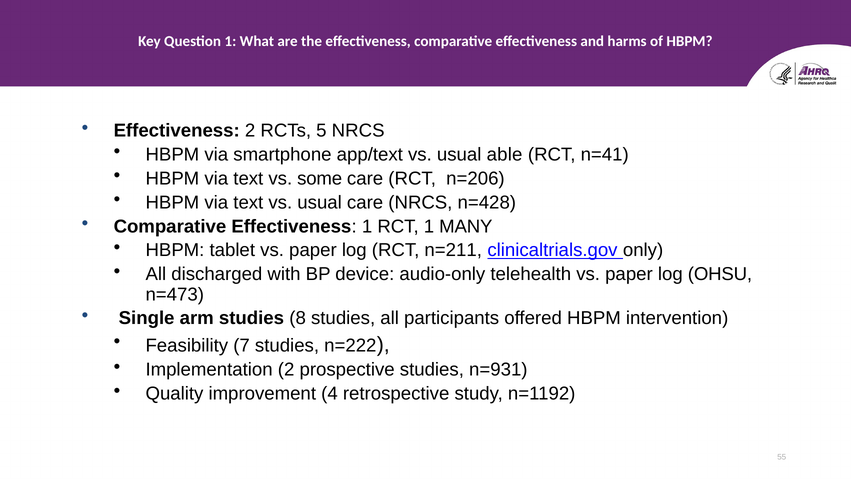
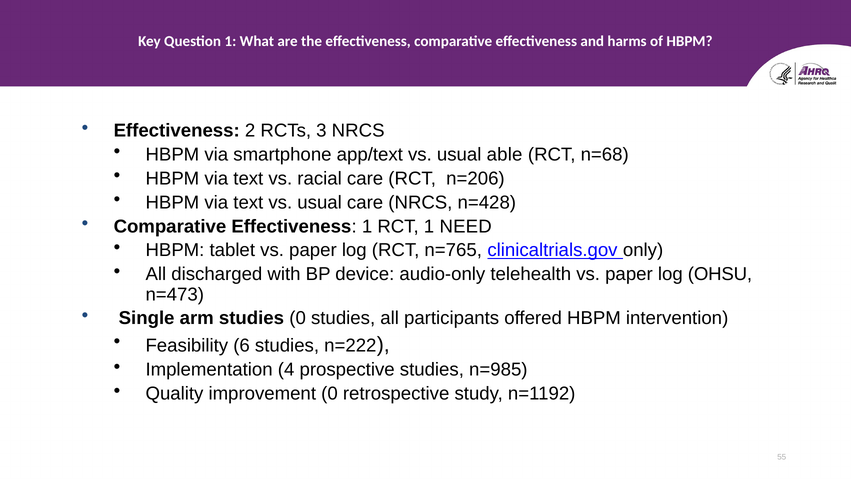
5: 5 -> 3
n=41: n=41 -> n=68
some: some -> racial
MANY: MANY -> NEED
n=211: n=211 -> n=765
studies 8: 8 -> 0
7: 7 -> 6
Implementation 2: 2 -> 4
n=931: n=931 -> n=985
improvement 4: 4 -> 0
